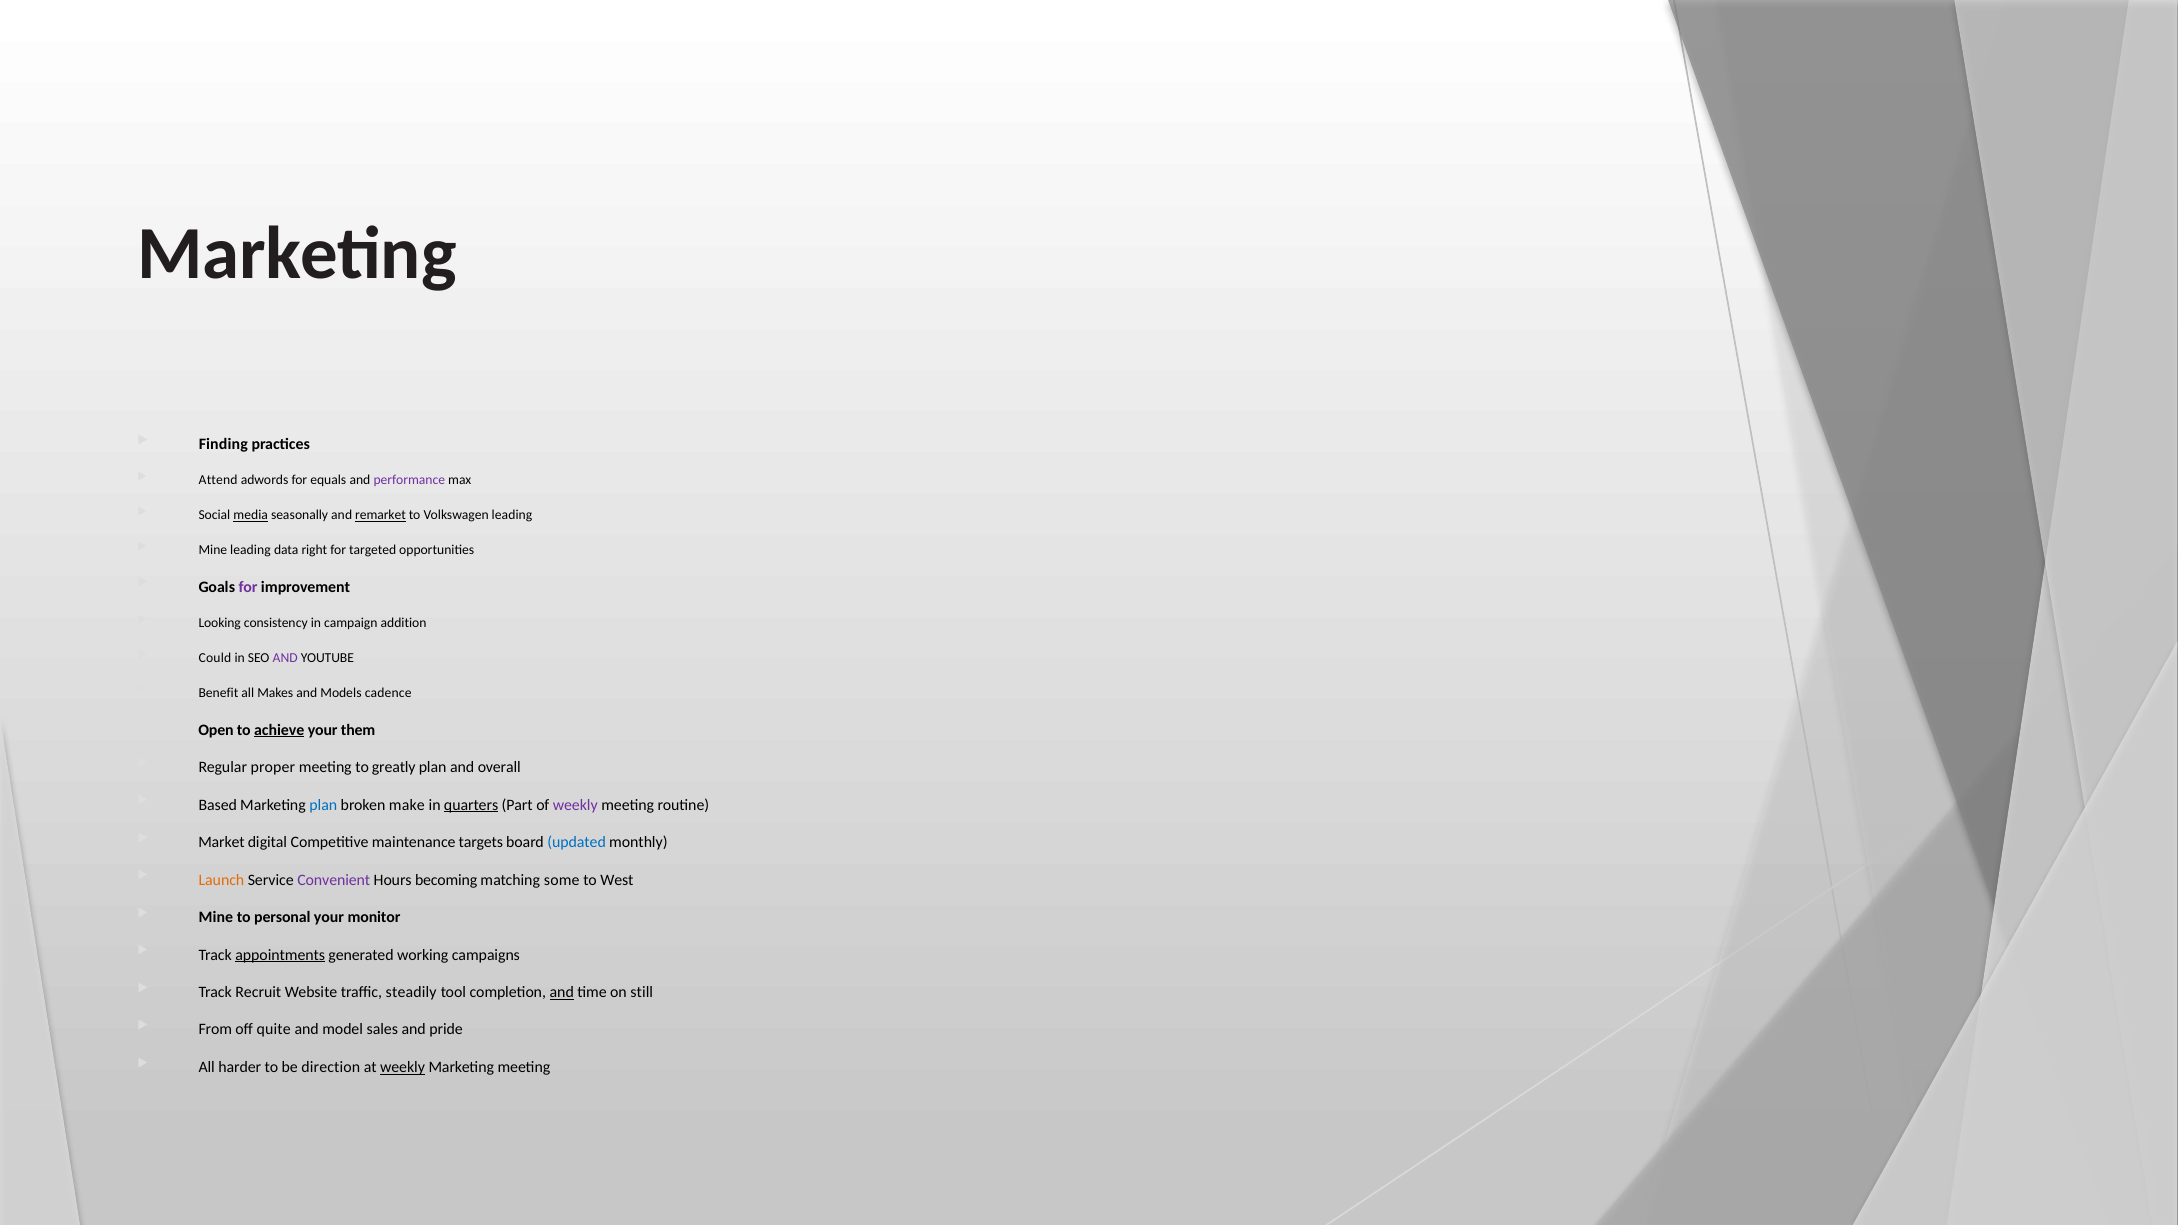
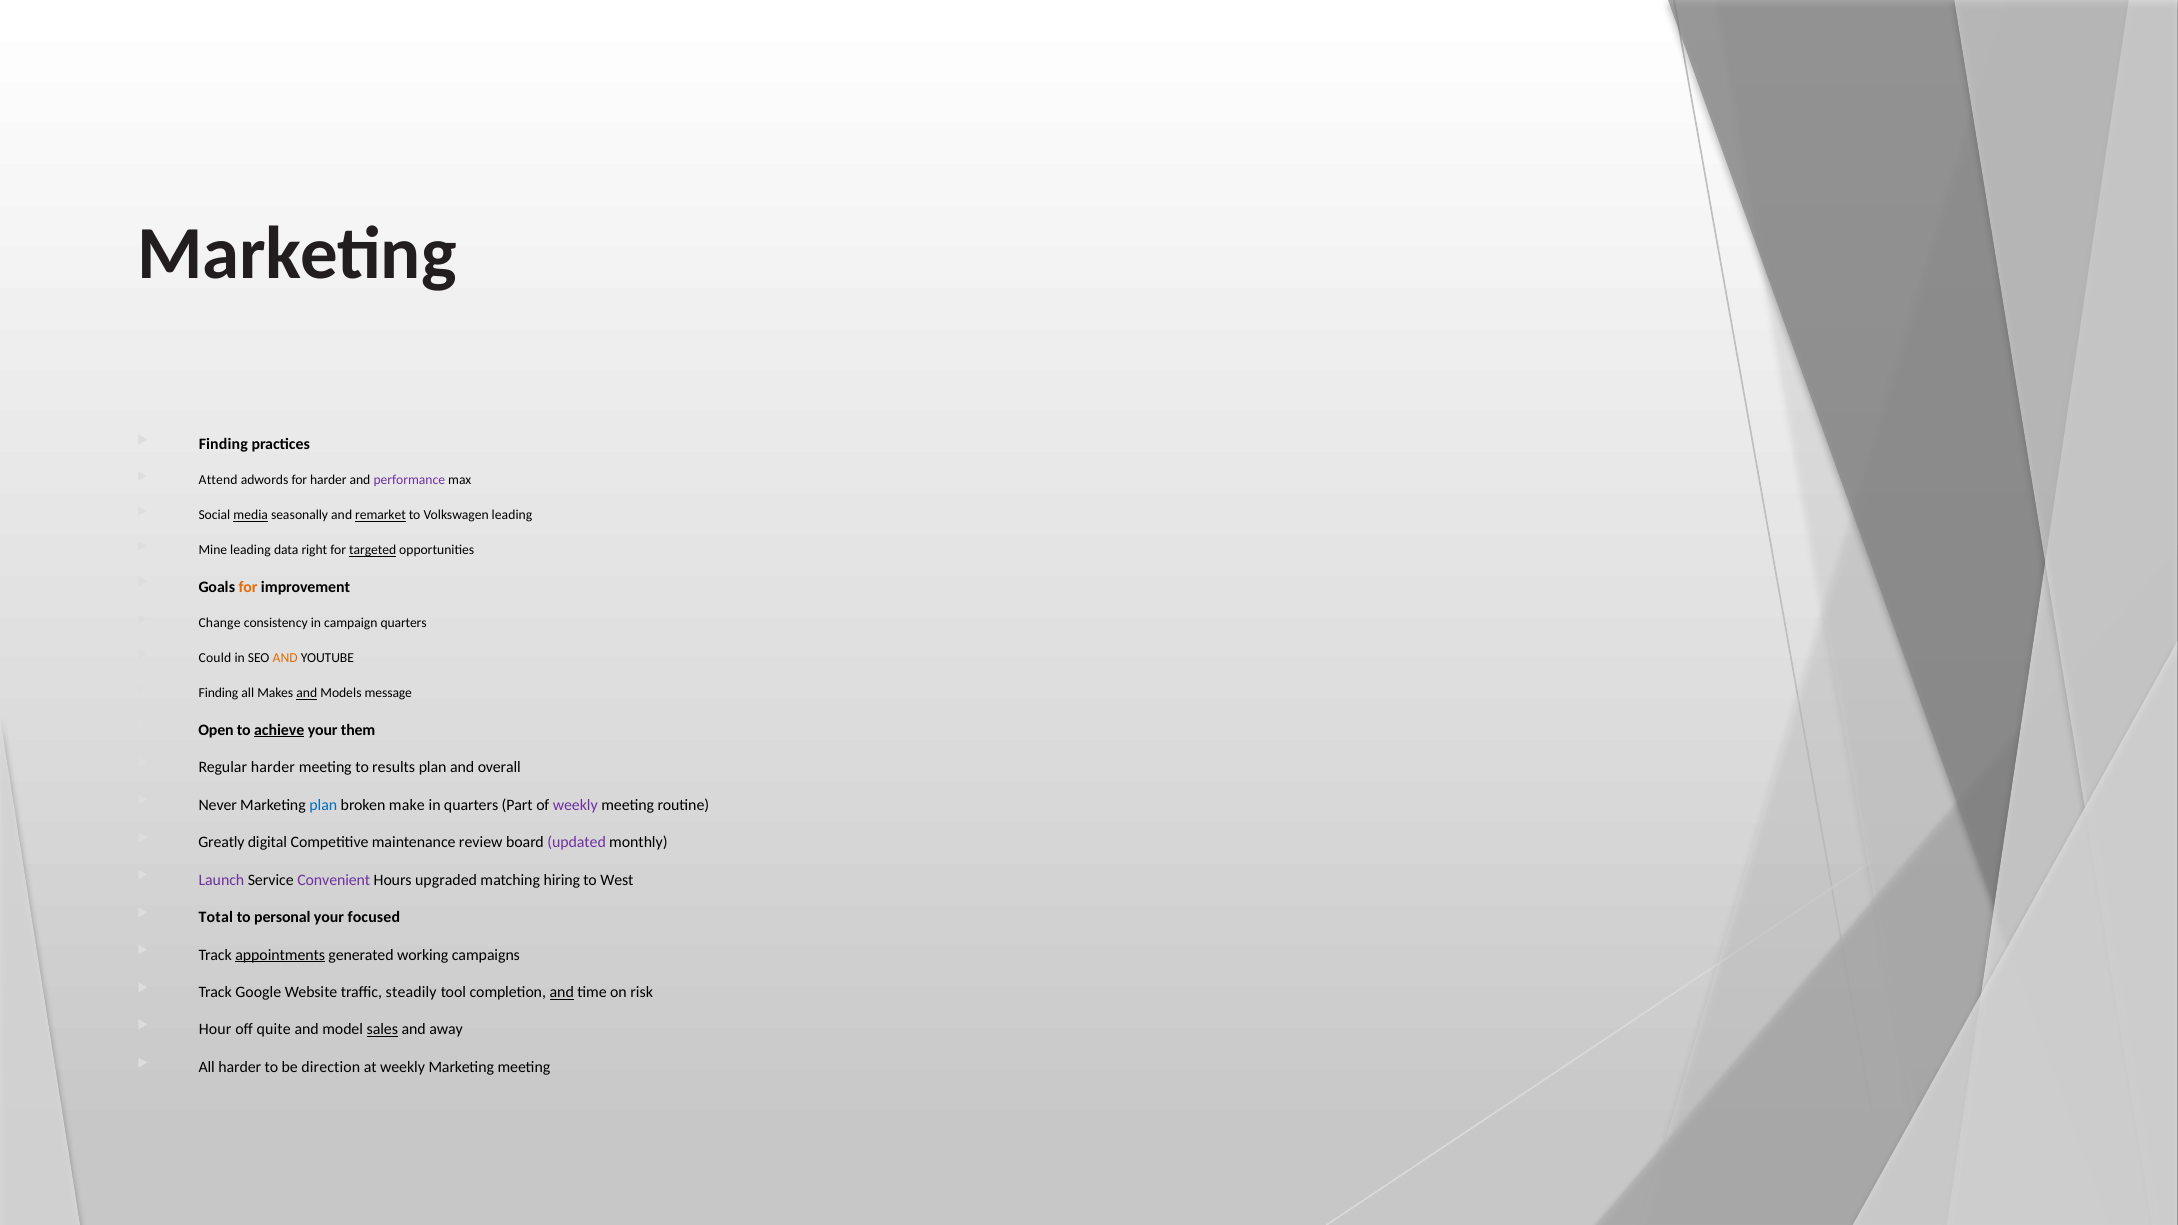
for equals: equals -> harder
targeted underline: none -> present
for at (248, 587) colour: purple -> orange
Looking: Looking -> Change
campaign addition: addition -> quarters
AND at (285, 658) colour: purple -> orange
Benefit at (218, 693): Benefit -> Finding
and at (307, 693) underline: none -> present
cadence: cadence -> message
Regular proper: proper -> harder
greatly: greatly -> results
Based: Based -> Never
quarters at (471, 805) underline: present -> none
Market: Market -> Greatly
targets: targets -> review
updated colour: blue -> purple
Launch colour: orange -> purple
becoming: becoming -> upgraded
some: some -> hiring
Mine at (216, 917): Mine -> Total
monitor: monitor -> focused
Recruit: Recruit -> Google
still: still -> risk
From: From -> Hour
sales underline: none -> present
pride: pride -> away
weekly at (403, 1067) underline: present -> none
